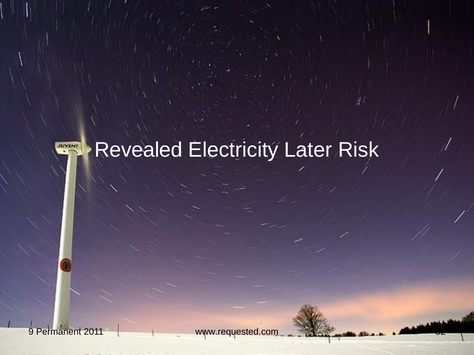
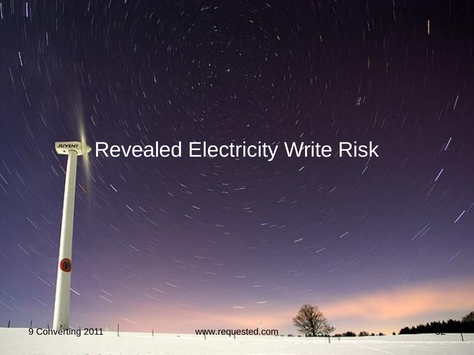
Later: Later -> Write
Permanent: Permanent -> Converting
